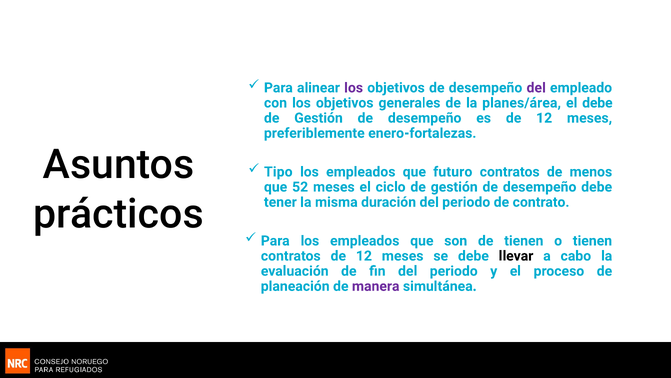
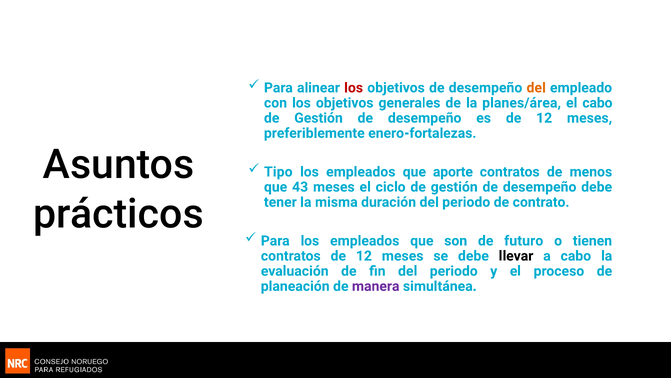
los at (354, 88) colour: purple -> red
del at (536, 88) colour: purple -> orange
el debe: debe -> cabo
futuro: futuro -> aporte
52: 52 -> 43
de tienen: tienen -> futuro
